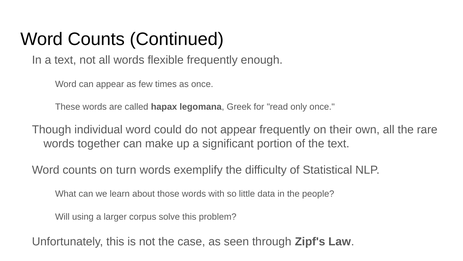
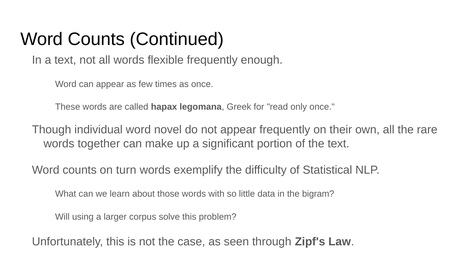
could: could -> novel
people: people -> bigram
